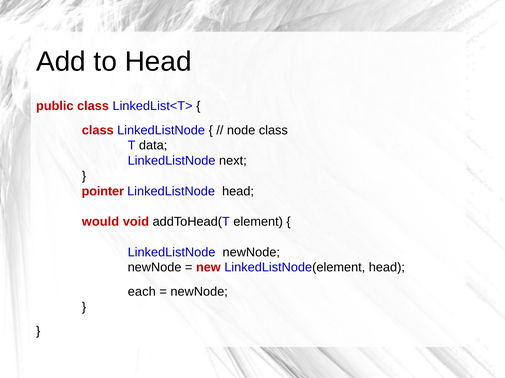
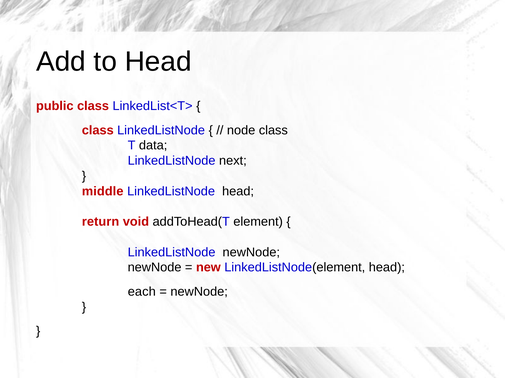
pointer: pointer -> middle
would: would -> return
